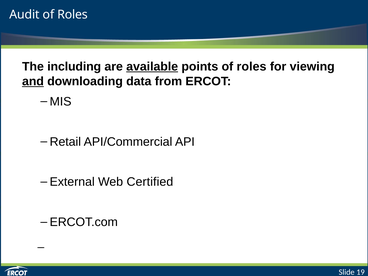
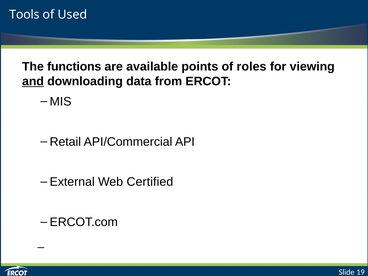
Audit: Audit -> Tools
Roles at (73, 15): Roles -> Used
including: including -> functions
available underline: present -> none
